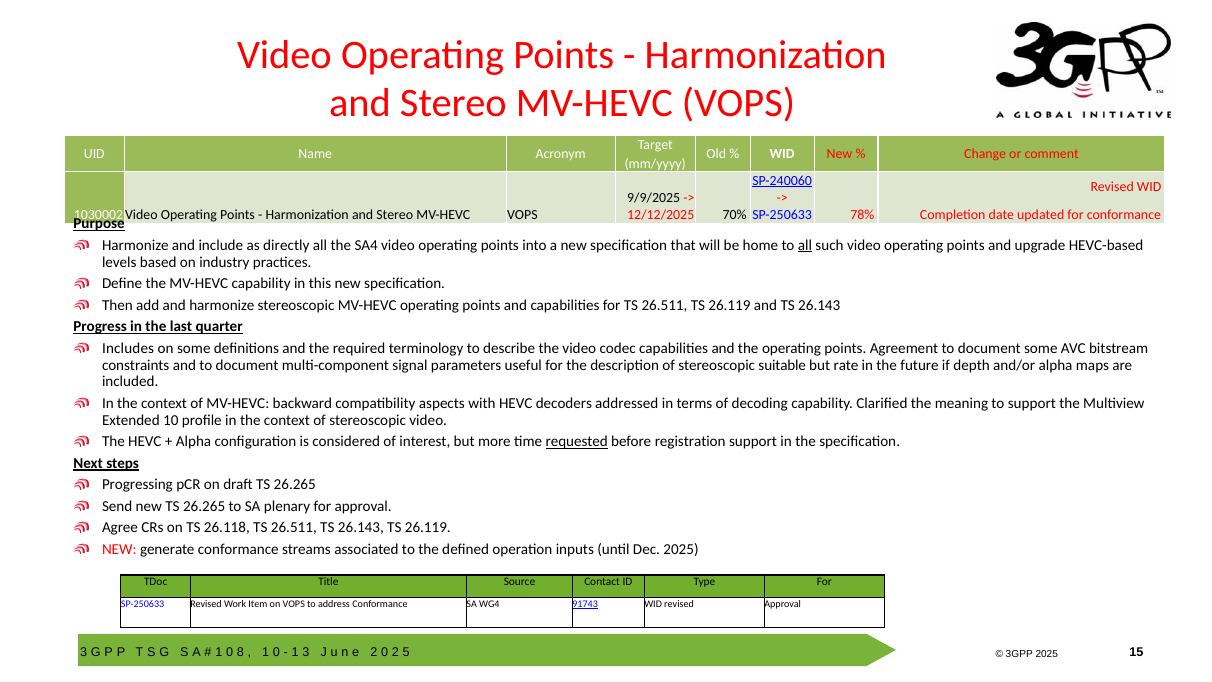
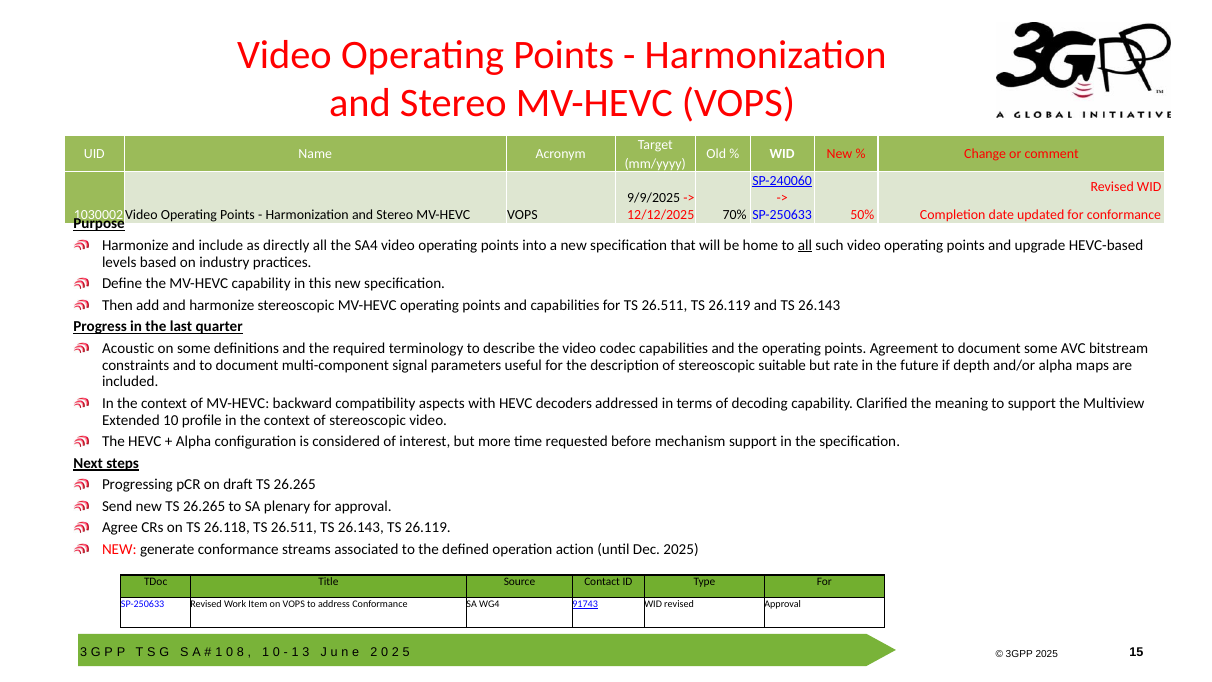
78%: 78% -> 50%
Includes: Includes -> Acoustic
requested underline: present -> none
registration: registration -> mechanism
inputs: inputs -> action
